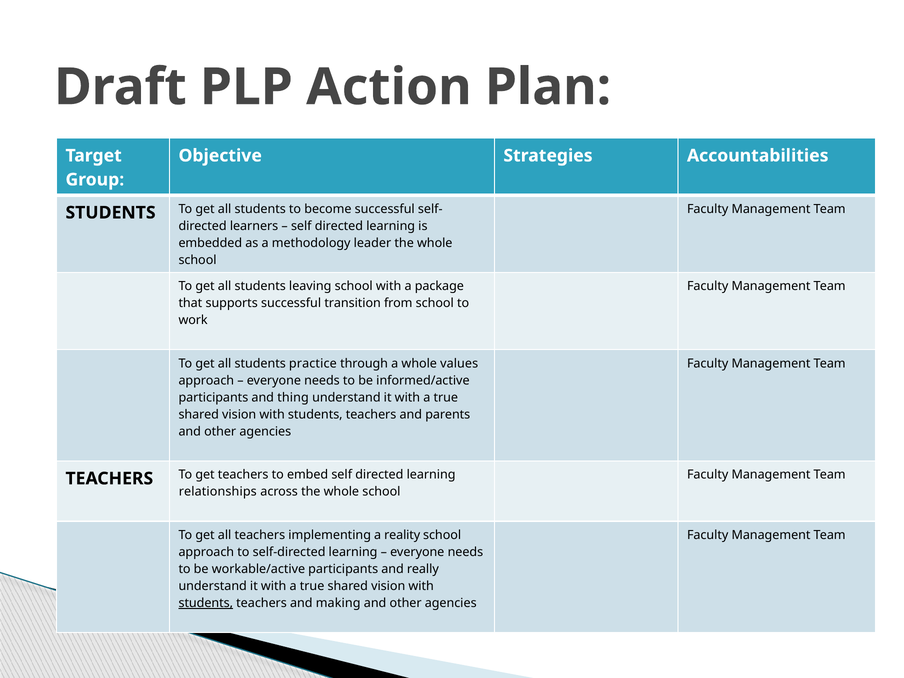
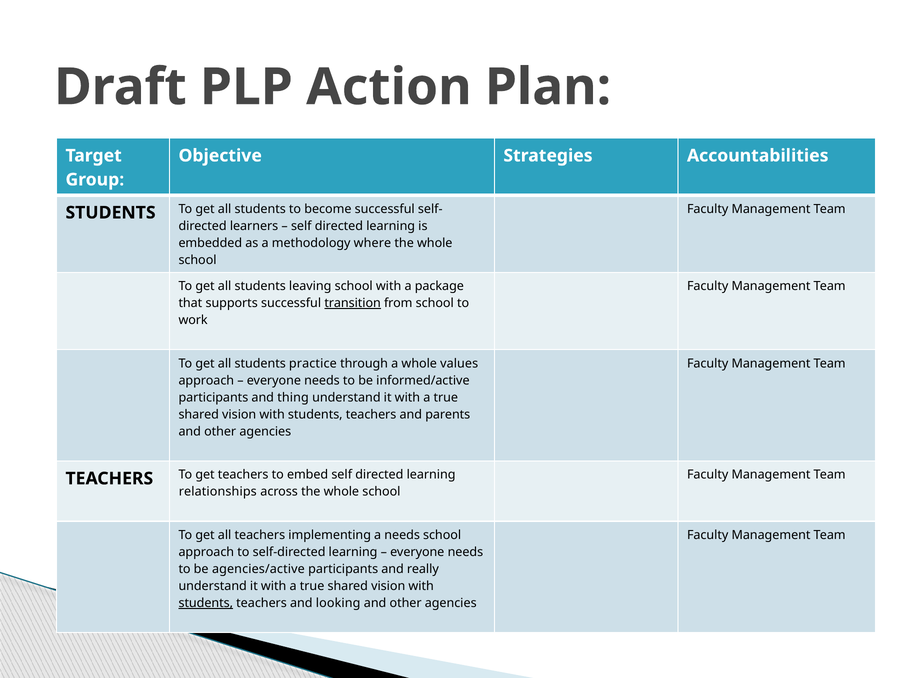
leader: leader -> where
transition underline: none -> present
a reality: reality -> needs
workable/active: workable/active -> agencies/active
making: making -> looking
